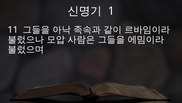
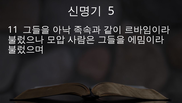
1: 1 -> 5
